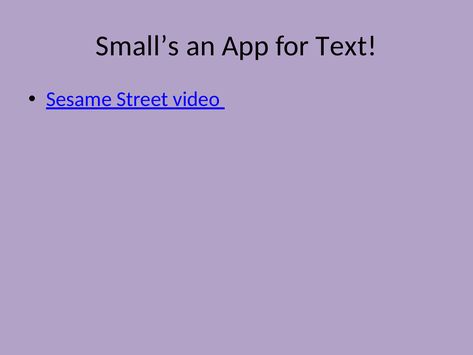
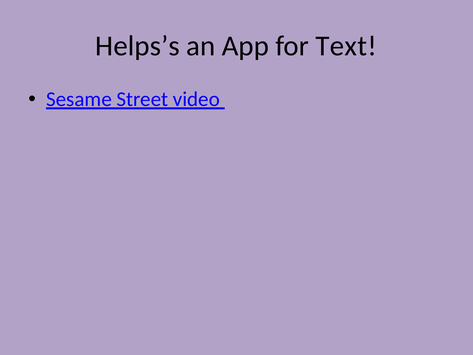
Small’s: Small’s -> Helps’s
